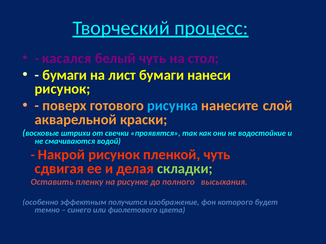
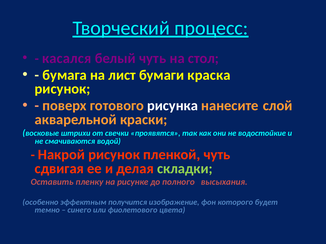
бумаги at (65, 75): бумаги -> бумага
нанеси: нанеси -> краска
рисунка colour: light blue -> white
